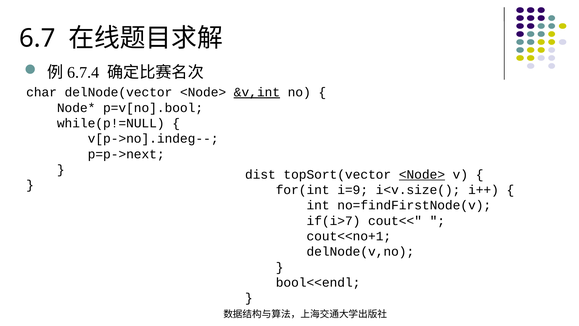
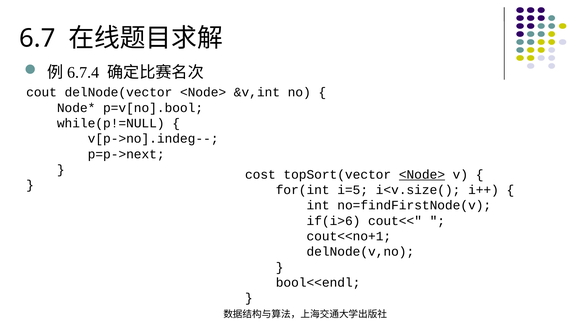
char: char -> cout
&v,int underline: present -> none
dist: dist -> cost
i=9: i=9 -> i=5
if(i>7: if(i>7 -> if(i>6
